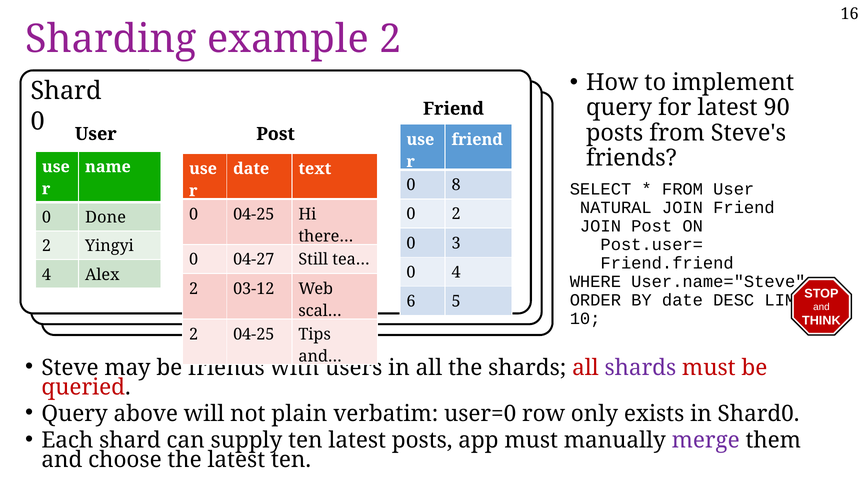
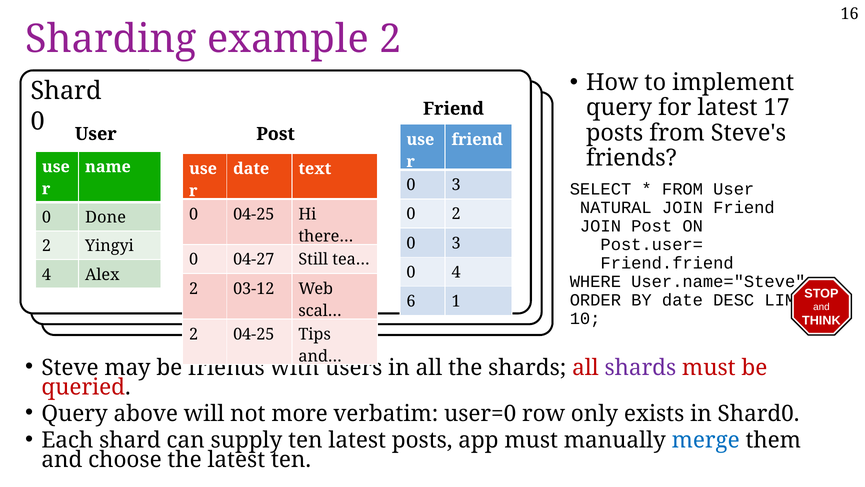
90: 90 -> 17
8 at (456, 185): 8 -> 3
5: 5 -> 1
plain: plain -> more
merge colour: purple -> blue
